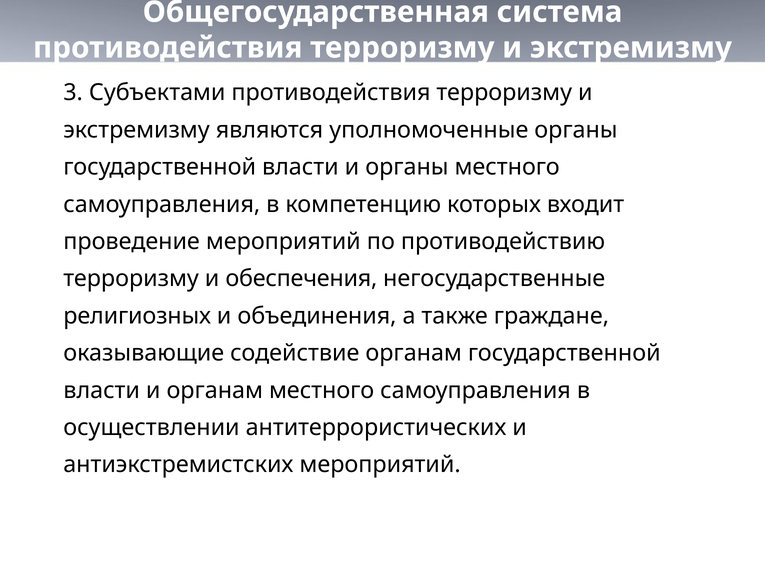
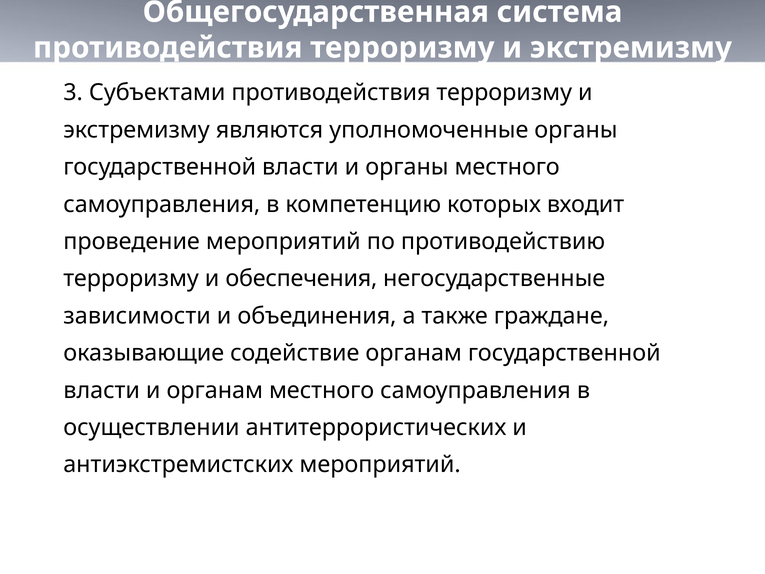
религиозных: религиозных -> зависимости
